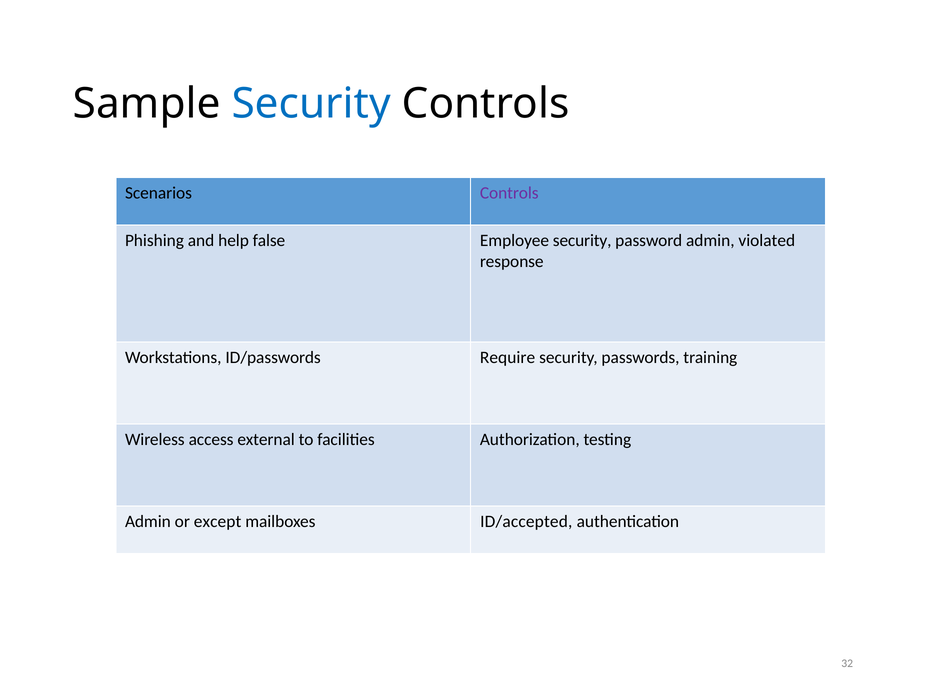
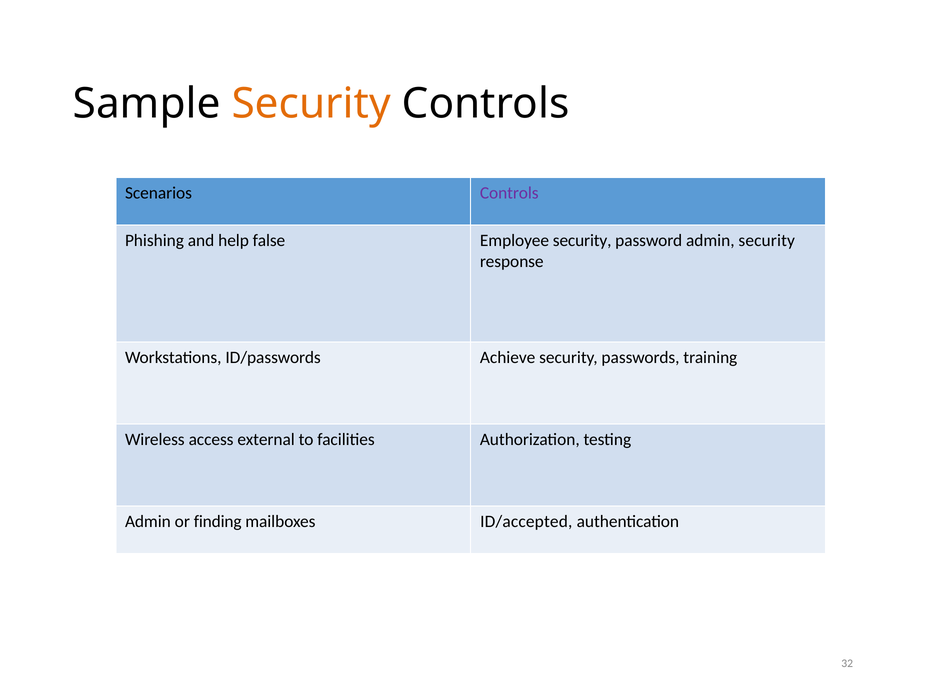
Security at (311, 104) colour: blue -> orange
admin violated: violated -> security
Require: Require -> Achieve
except: except -> finding
